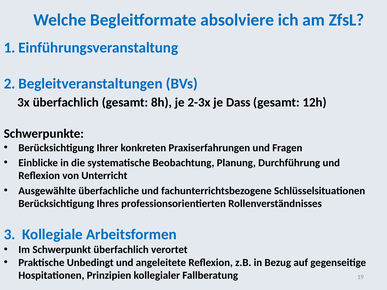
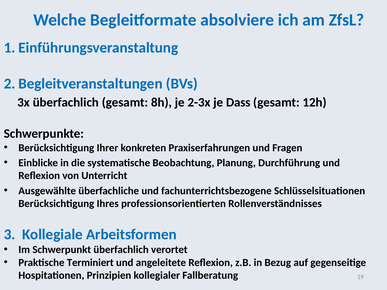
Unbedingt: Unbedingt -> Terminiert
